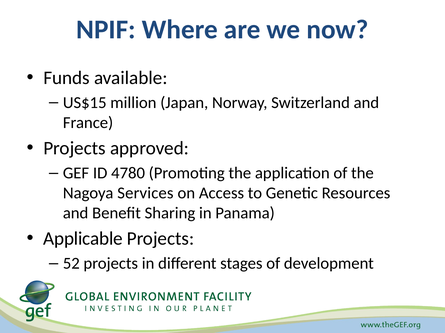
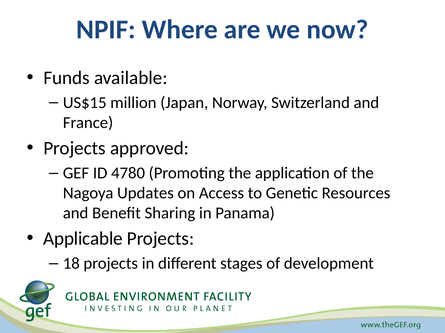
Services: Services -> Updates
52: 52 -> 18
